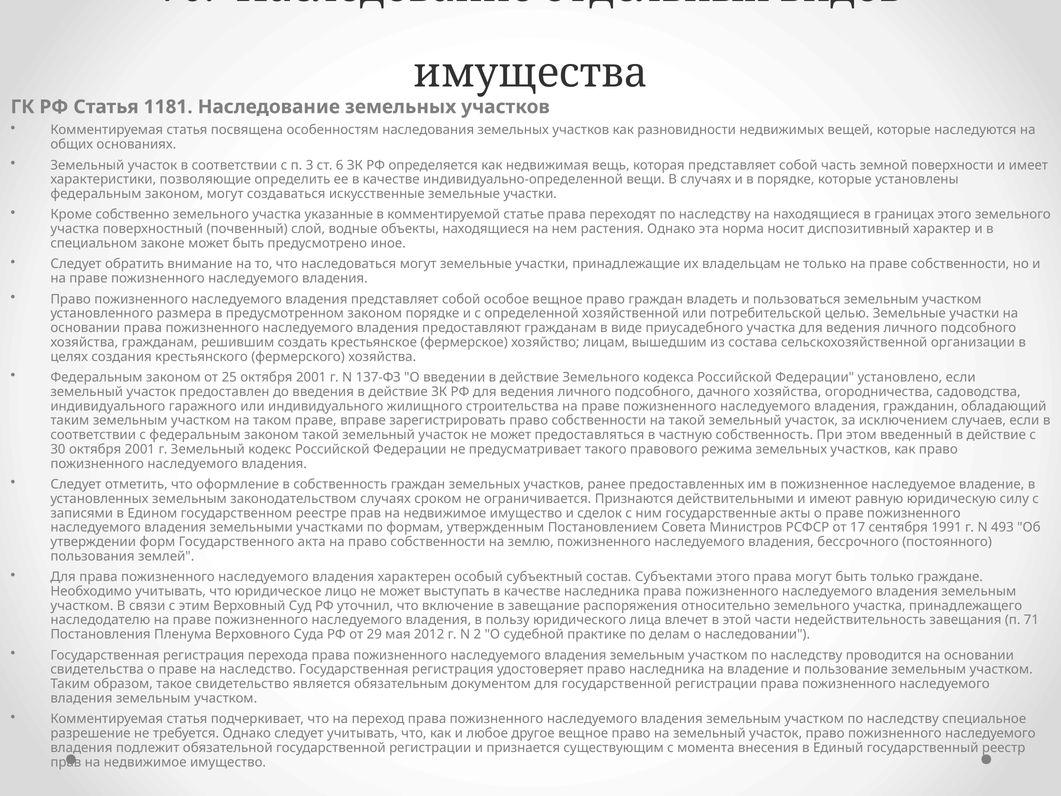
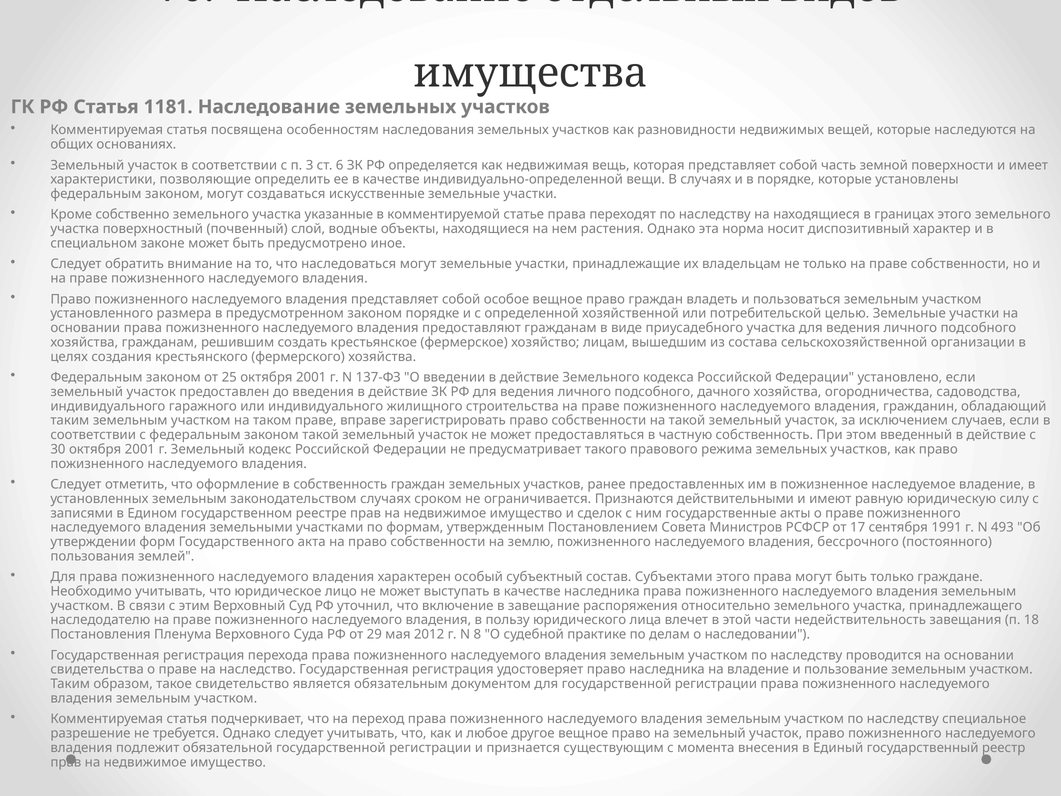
71: 71 -> 18
2: 2 -> 8
